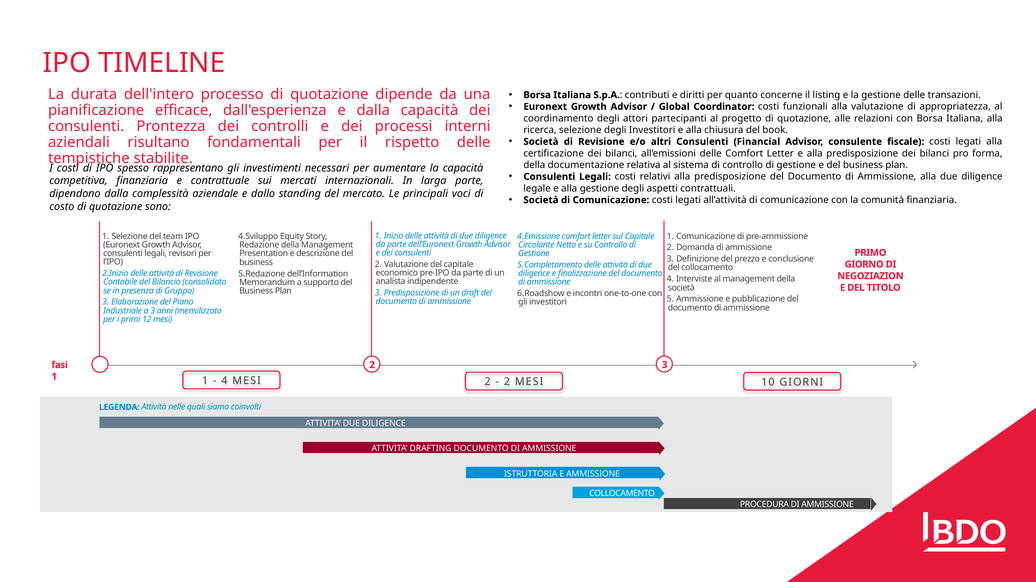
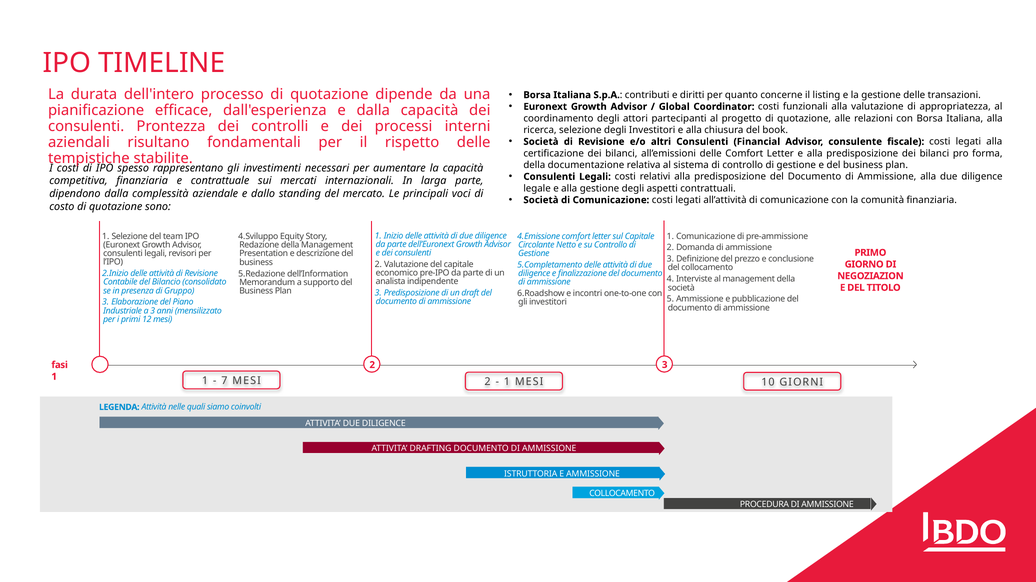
4 at (224, 381): 4 -> 7
2 at (507, 382): 2 -> 1
